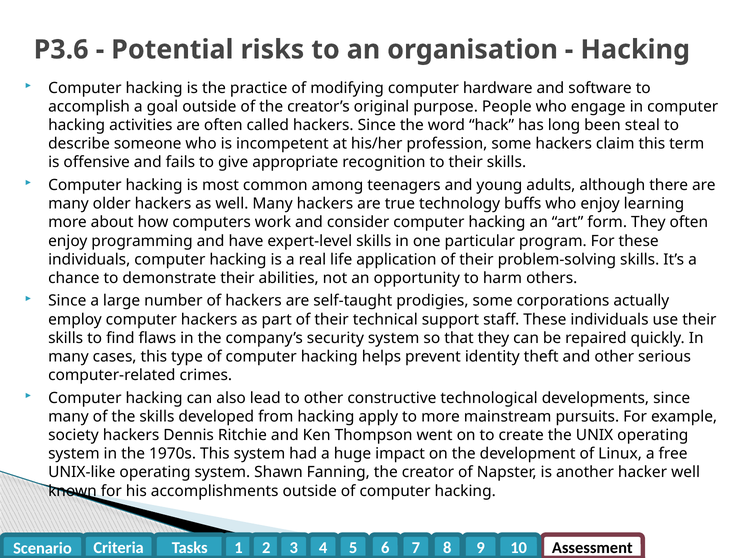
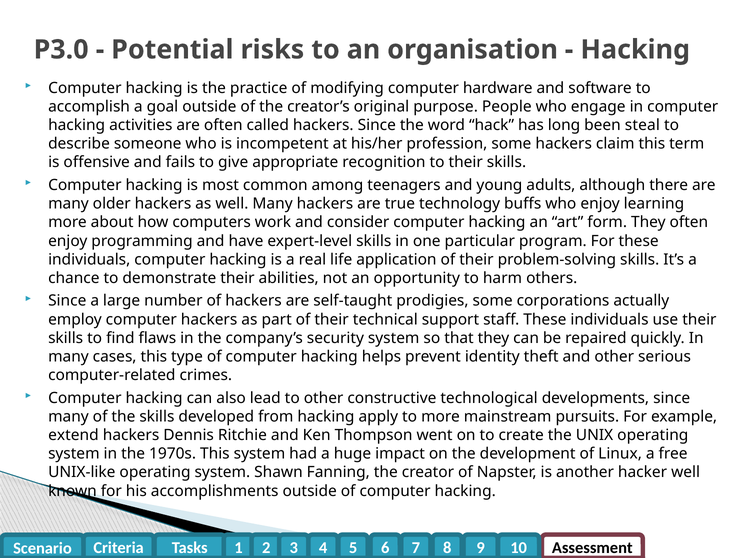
P3.6: P3.6 -> P3.0
society: society -> extend
